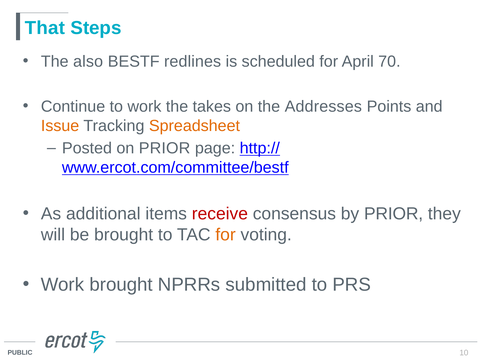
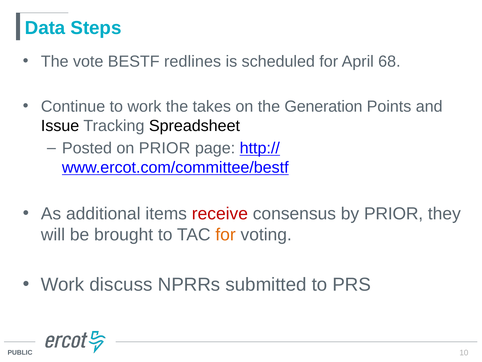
That: That -> Data
also: also -> vote
70: 70 -> 68
Addresses: Addresses -> Generation
Issue colour: orange -> black
Spreadsheet colour: orange -> black
Work brought: brought -> discuss
